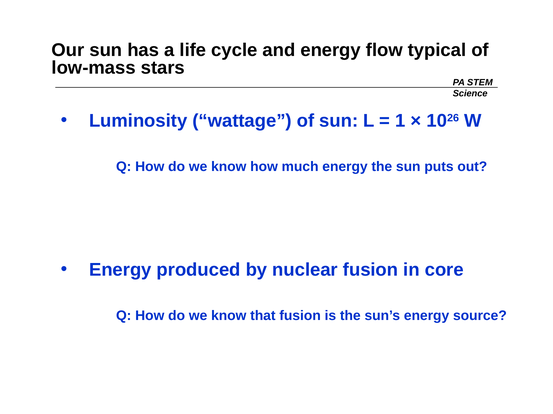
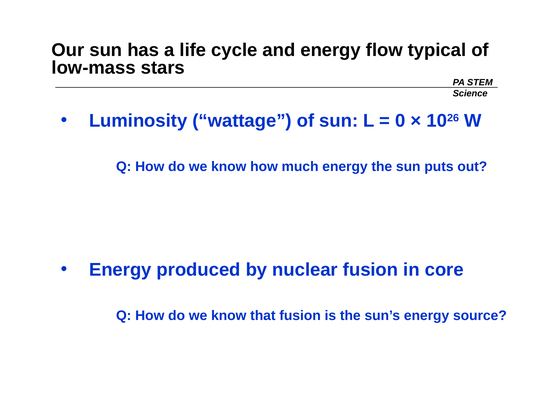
1: 1 -> 0
